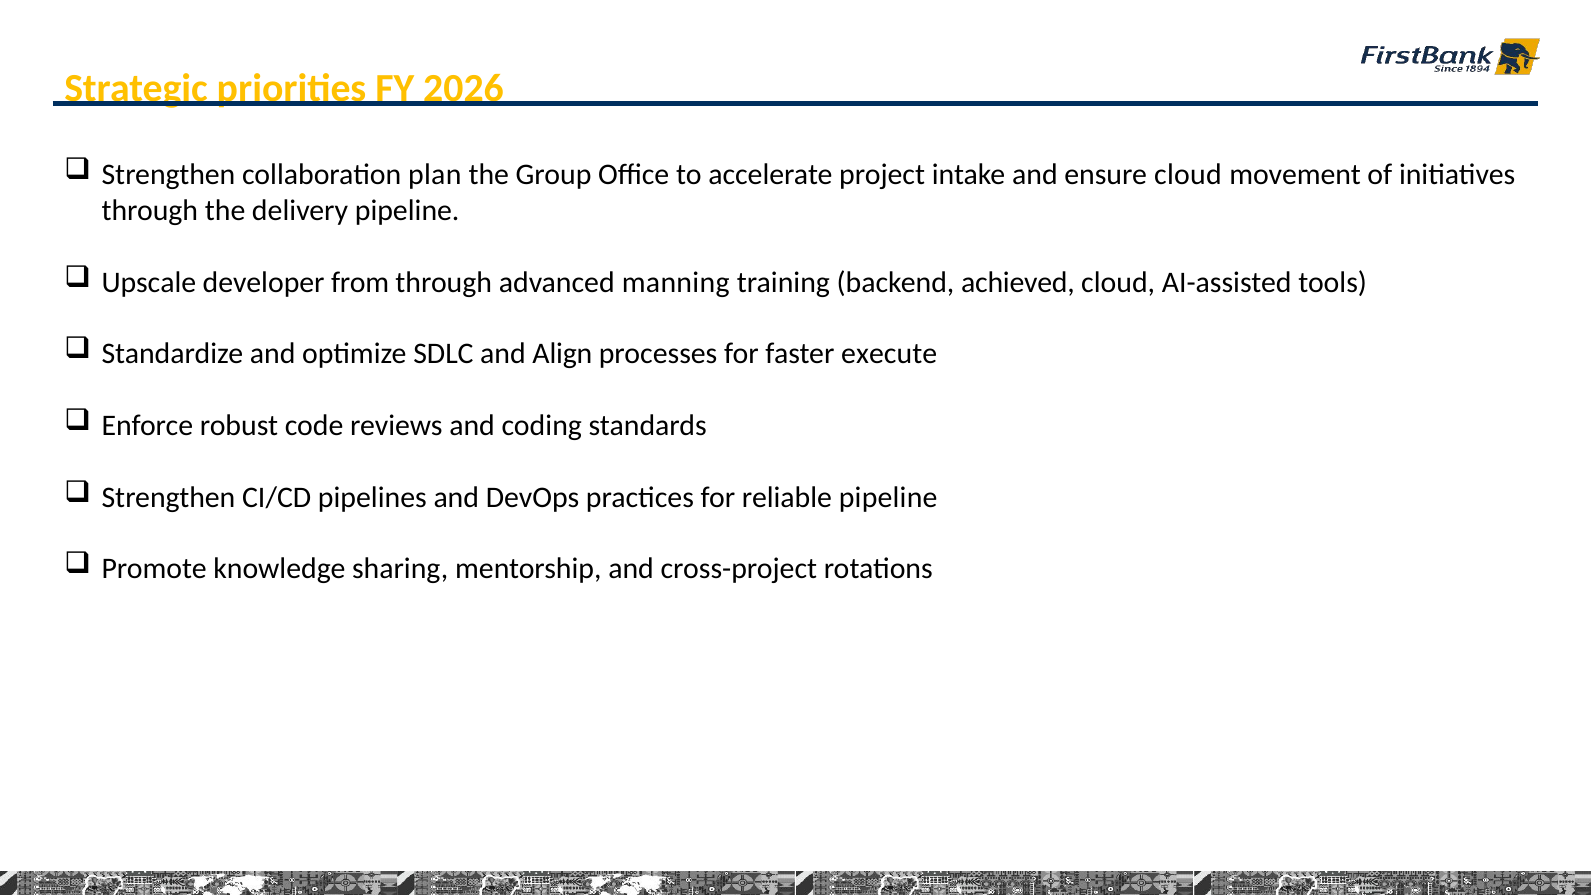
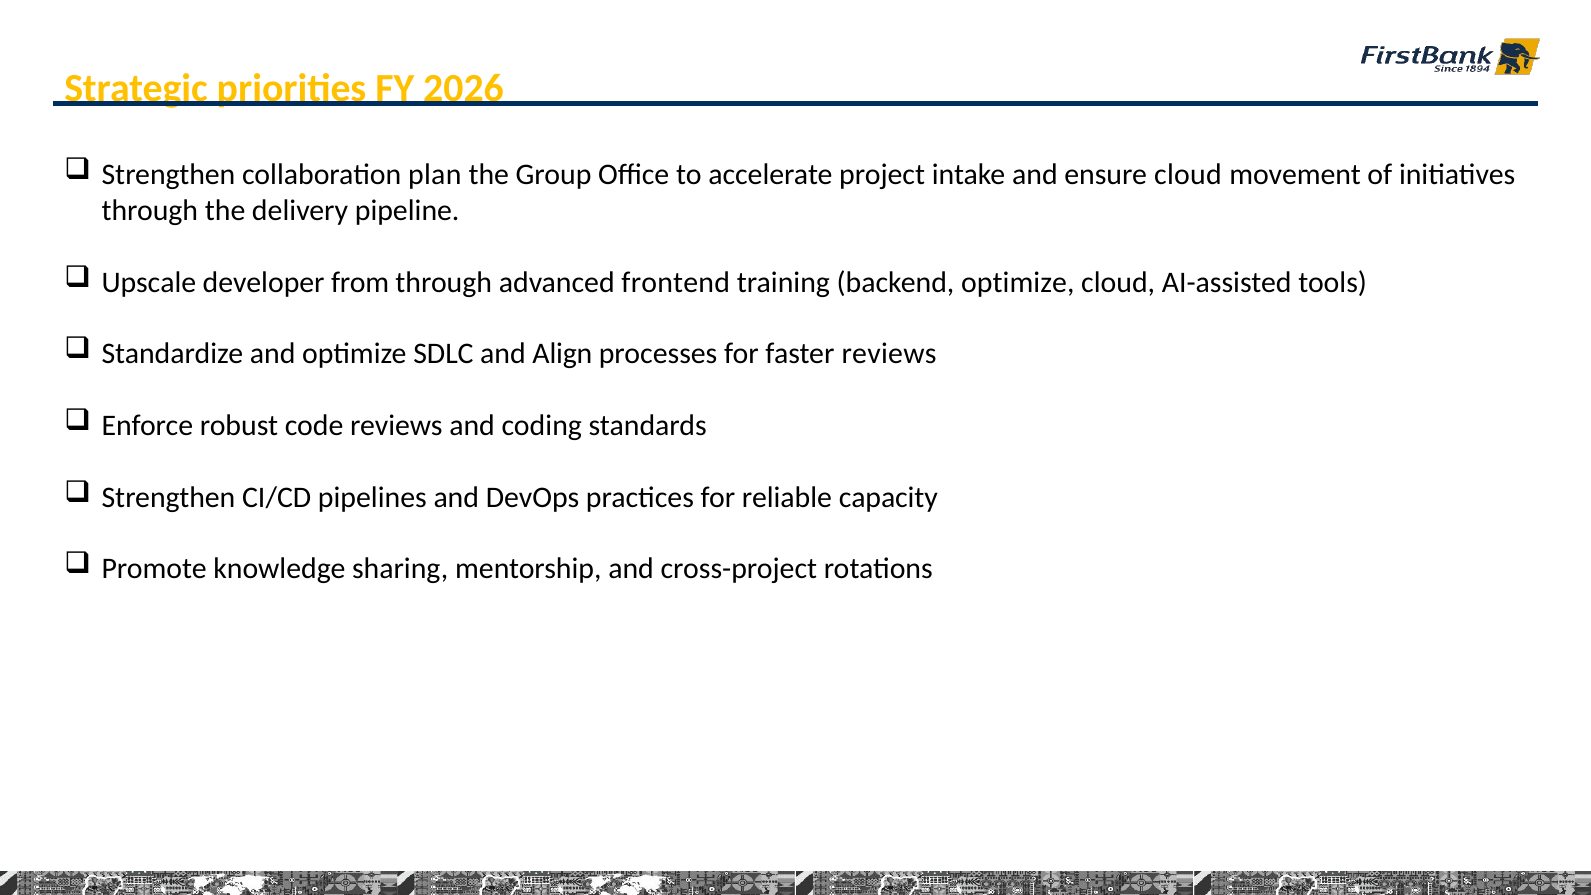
manning: manning -> frontend
backend achieved: achieved -> optimize
faster execute: execute -> reviews
reliable pipeline: pipeline -> capacity
